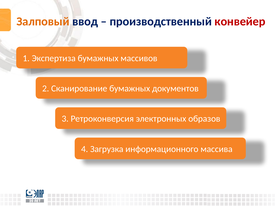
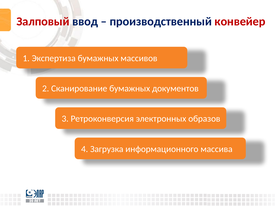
Залповый colour: orange -> red
